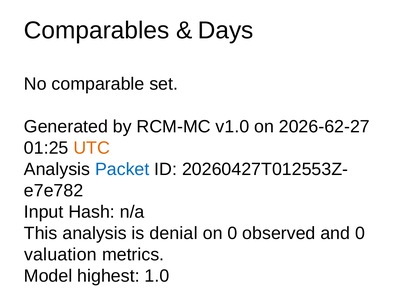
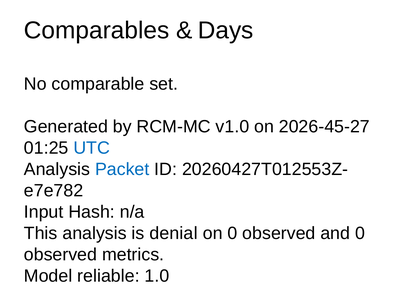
2026-62-27: 2026-62-27 -> 2026-45-27
UTC colour: orange -> blue
valuation at (60, 255): valuation -> observed
highest: highest -> reliable
